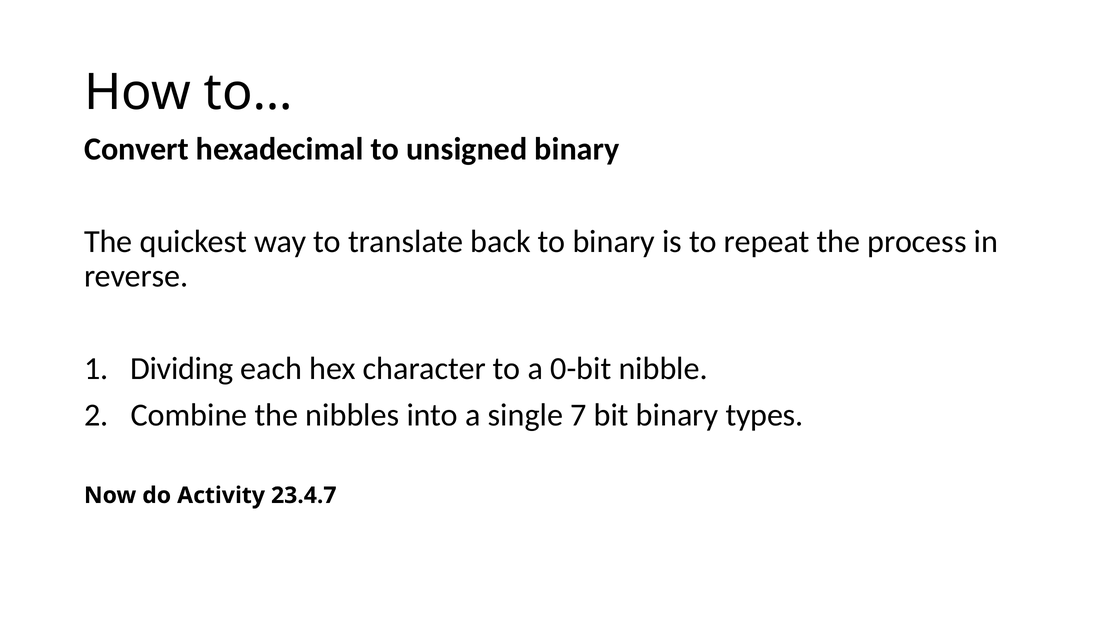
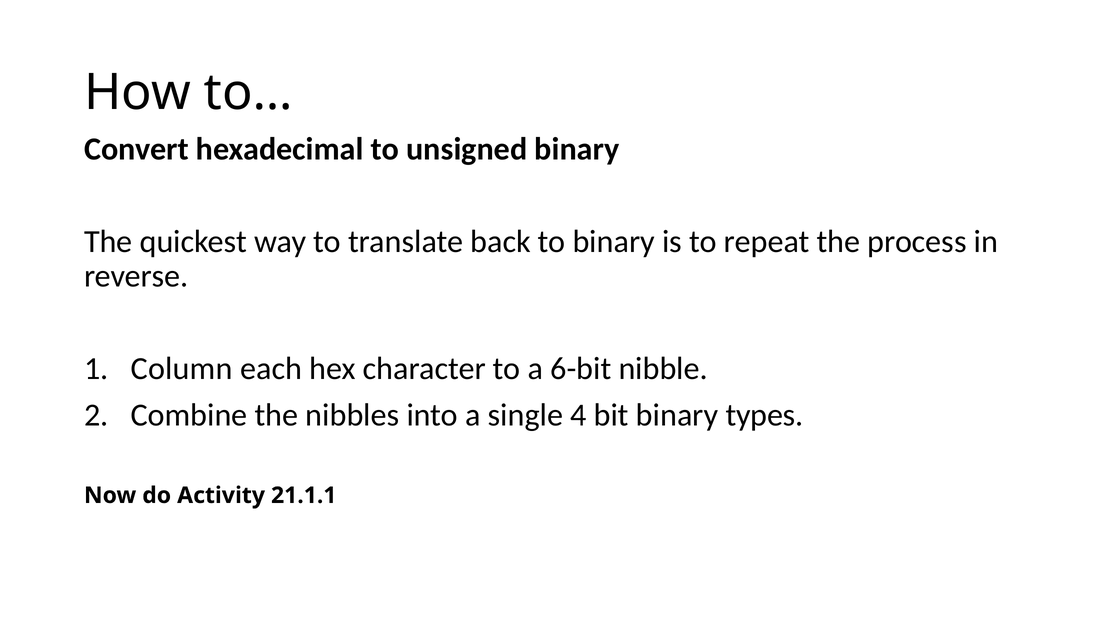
Dividing: Dividing -> Column
0-bit: 0-bit -> 6-bit
7: 7 -> 4
23.4.7: 23.4.7 -> 21.1.1
